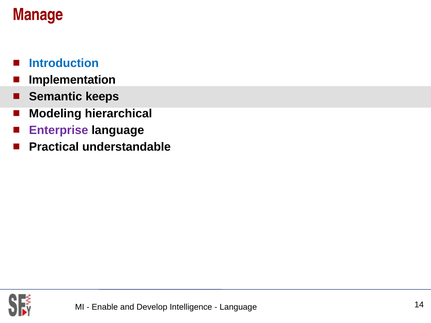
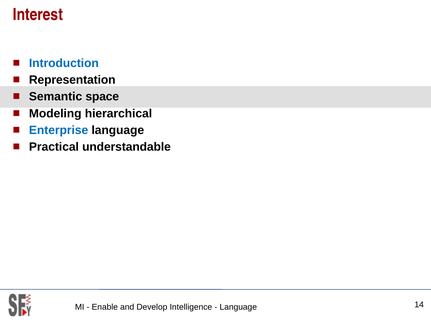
Manage: Manage -> Interest
Implementation: Implementation -> Representation
keeps: keeps -> space
Enterprise colour: purple -> blue
